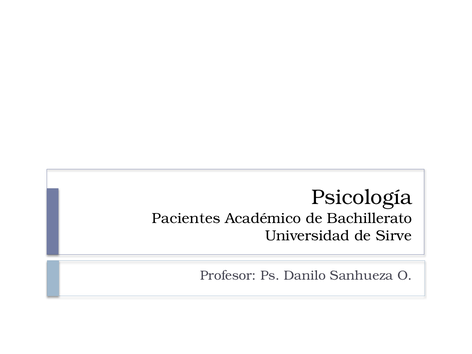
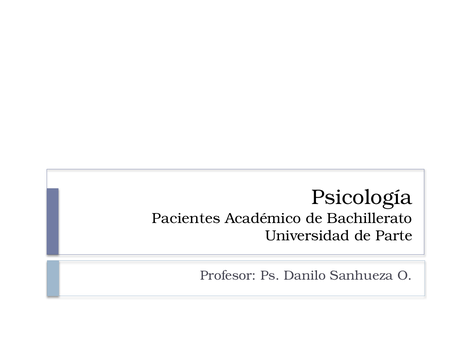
Sirve: Sirve -> Parte
